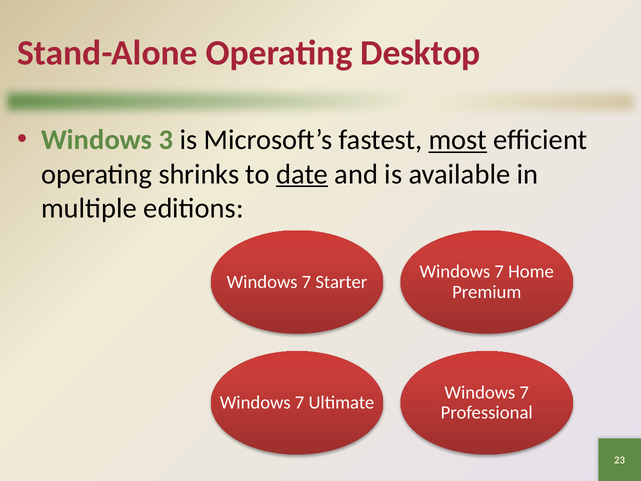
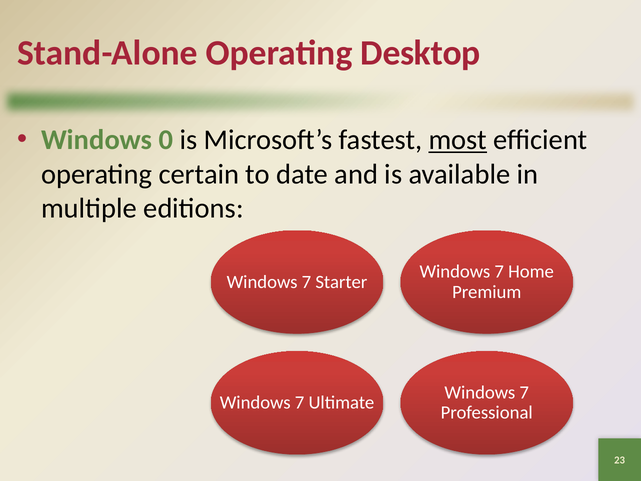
3: 3 -> 0
shrinks: shrinks -> certain
date underline: present -> none
